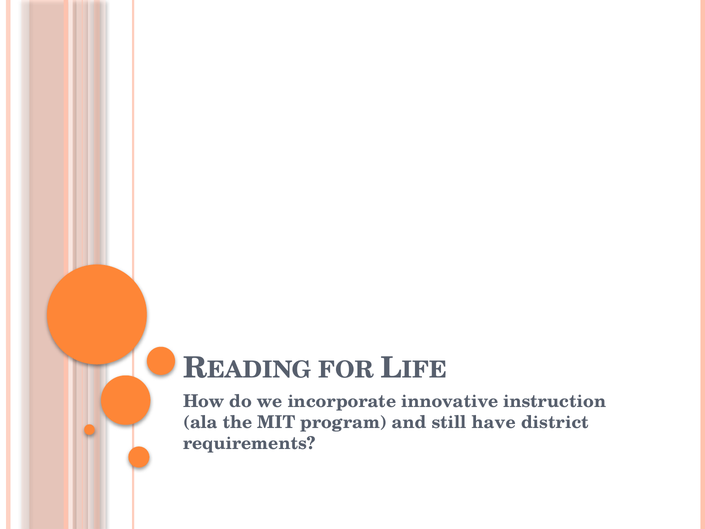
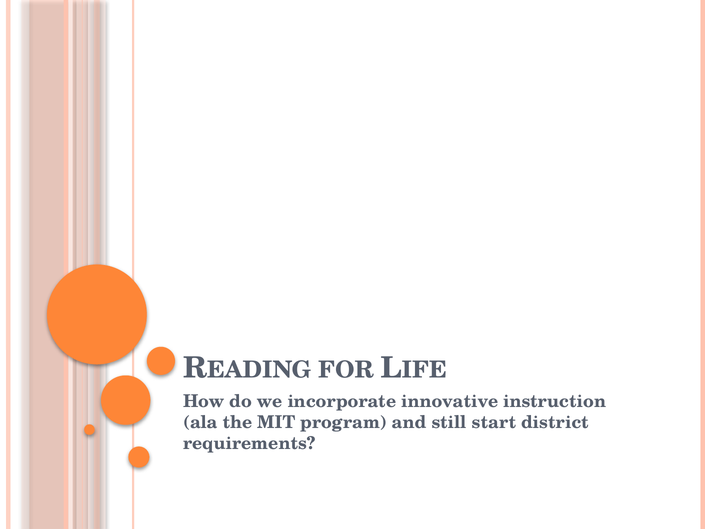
have: have -> start
